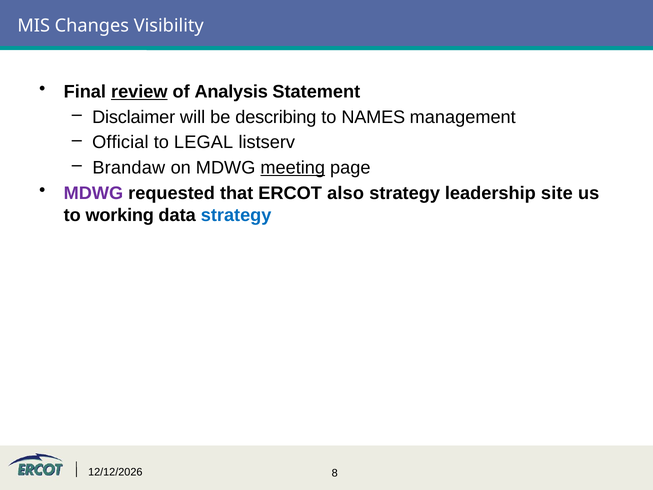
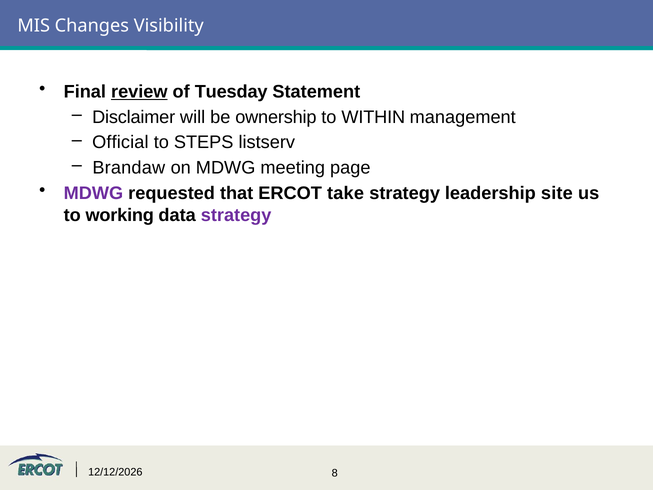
Analysis: Analysis -> Tuesday
describing: describing -> ownership
NAMES: NAMES -> WITHIN
LEGAL: LEGAL -> STEPS
meeting underline: present -> none
also: also -> take
strategy at (236, 215) colour: blue -> purple
